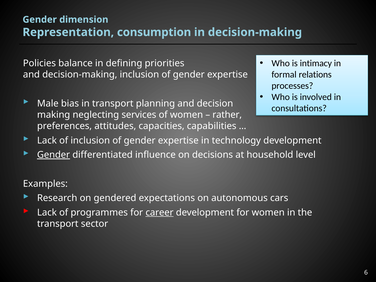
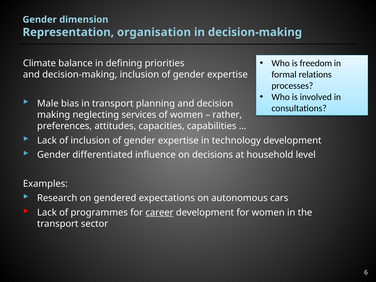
consumption: consumption -> organisation
intimacy: intimacy -> freedom
Policies: Policies -> Climate
Gender at (54, 155) underline: present -> none
